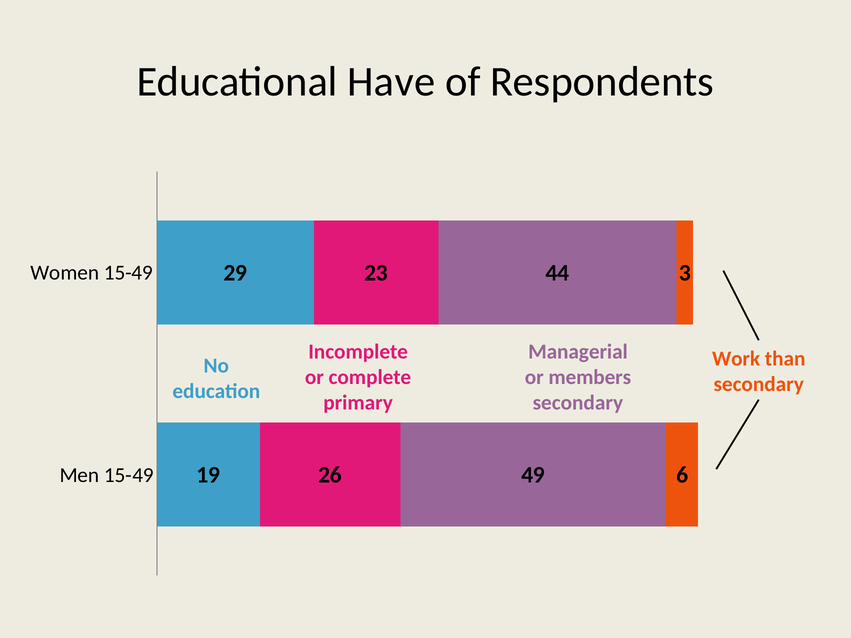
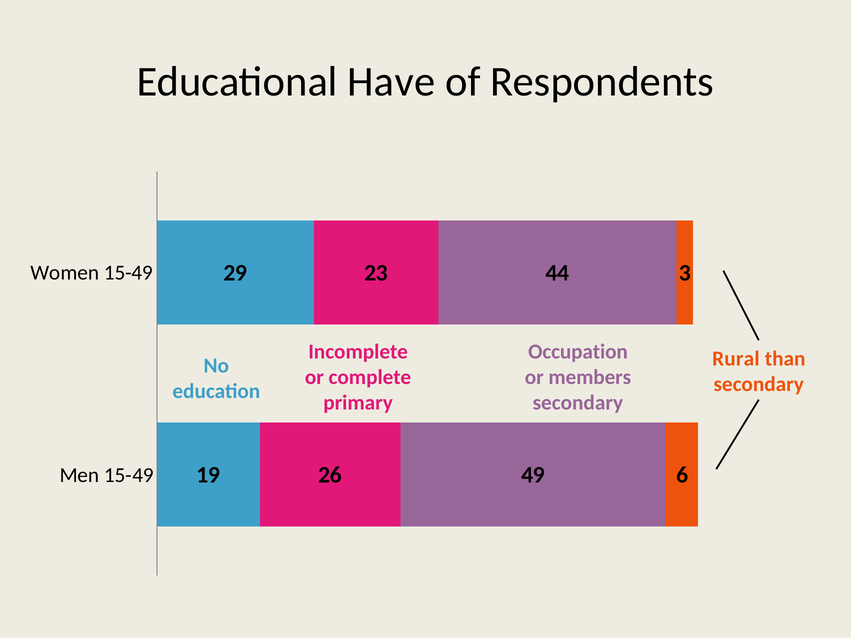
Managerial: Managerial -> Occupation
Work: Work -> Rural
